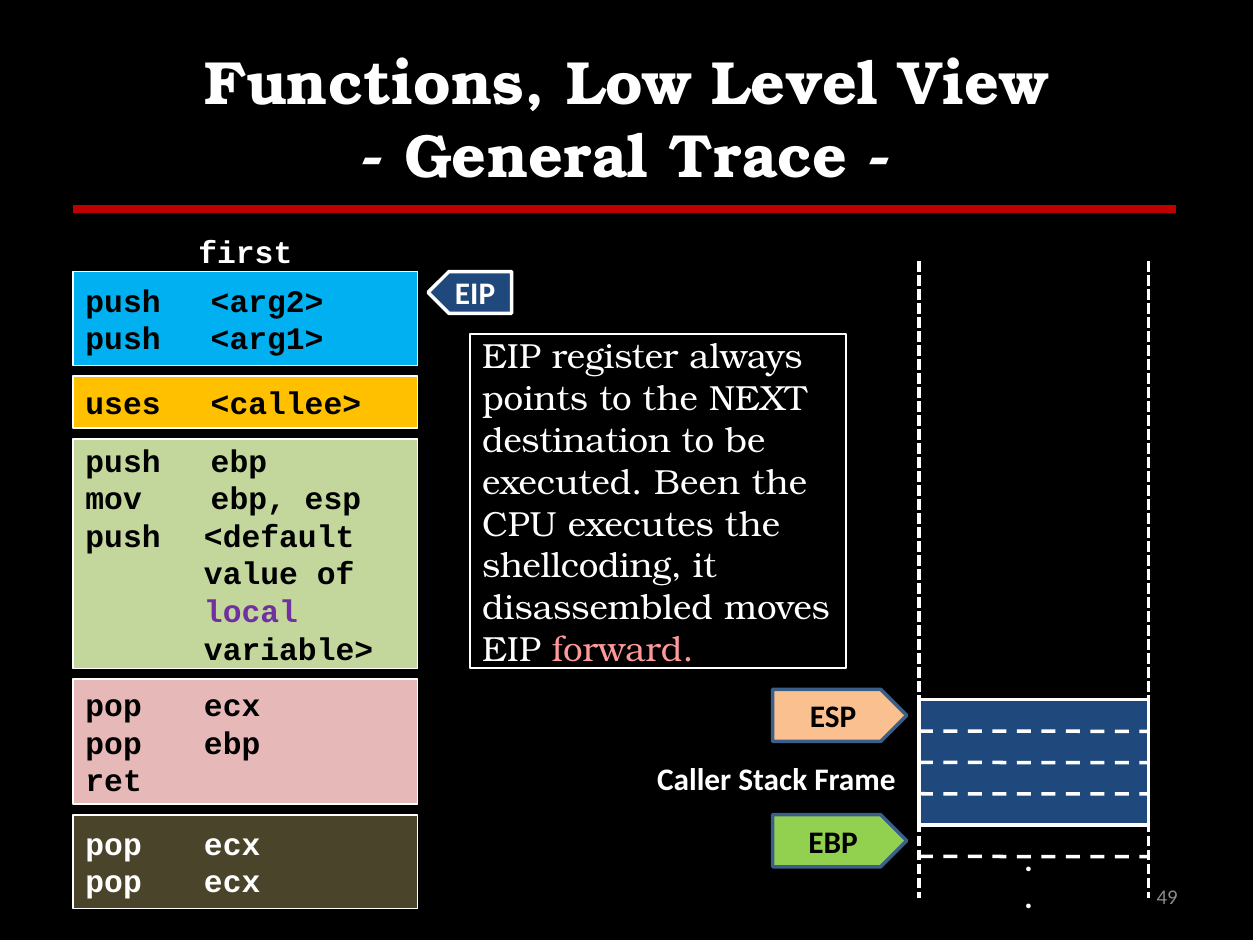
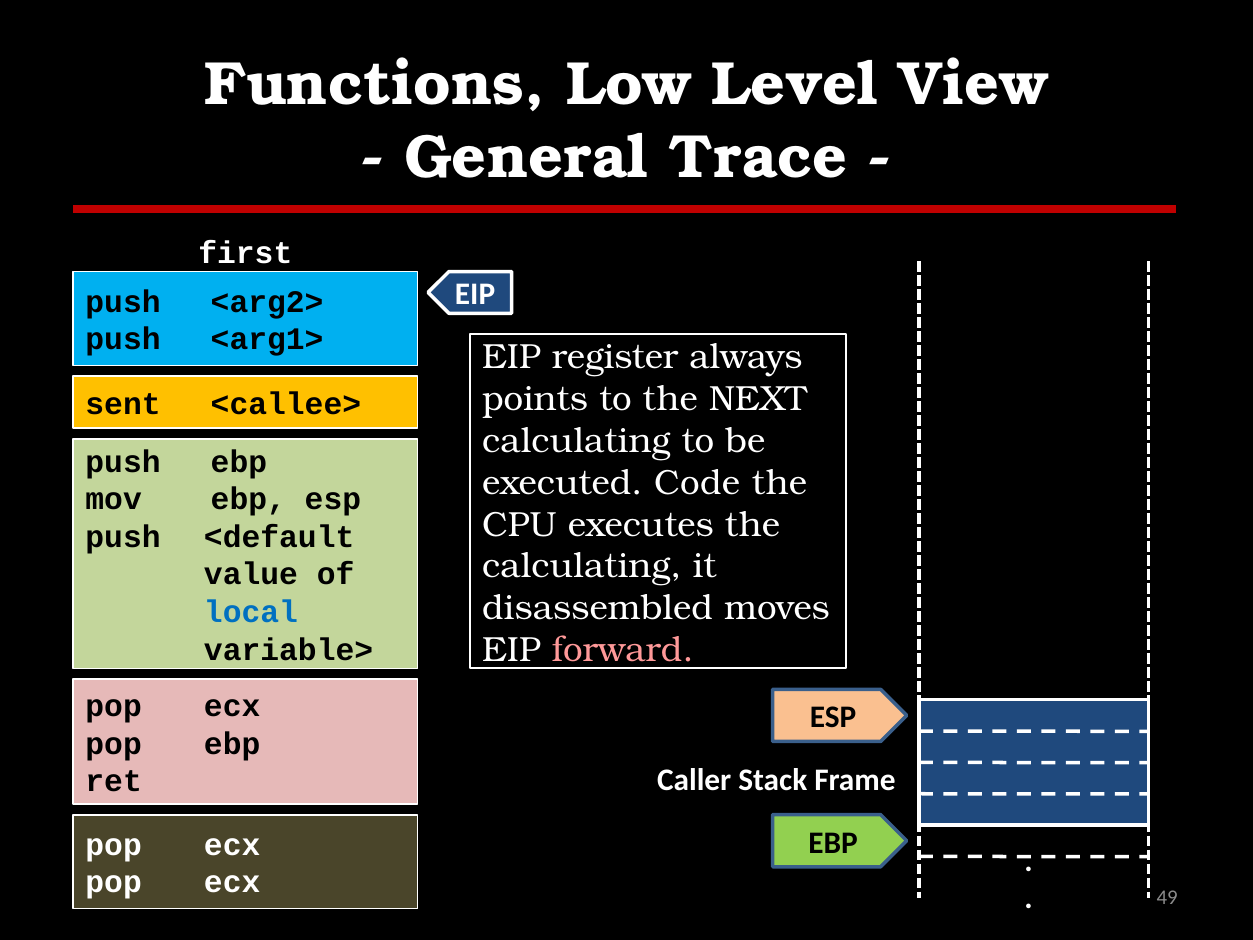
uses: uses -> sent
destination at (577, 441): destination -> calculating
Been: Been -> Code
shellcoding at (582, 566): shellcoding -> calculating
local colour: purple -> blue
